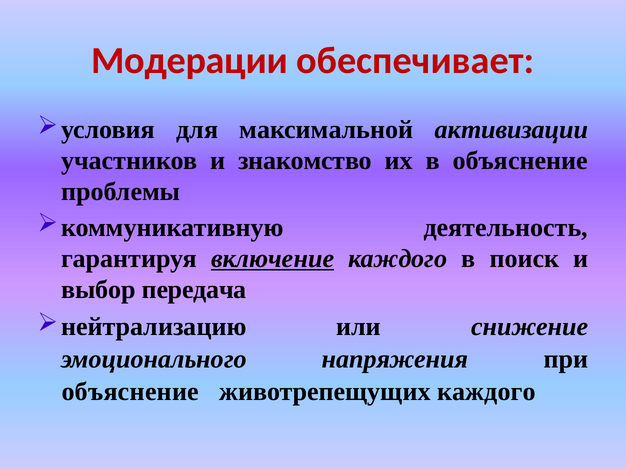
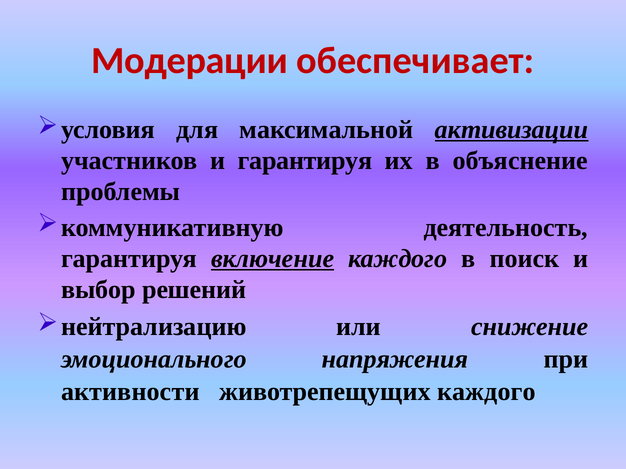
активизации underline: none -> present
и знакомство: знакомство -> гарантируя
передача: передача -> решений
объяснение at (130, 392): объяснение -> активности
